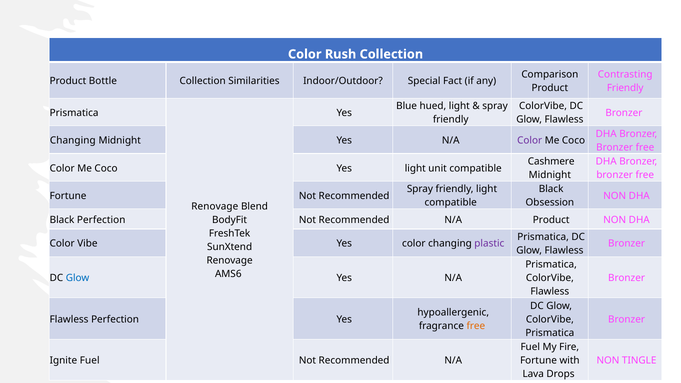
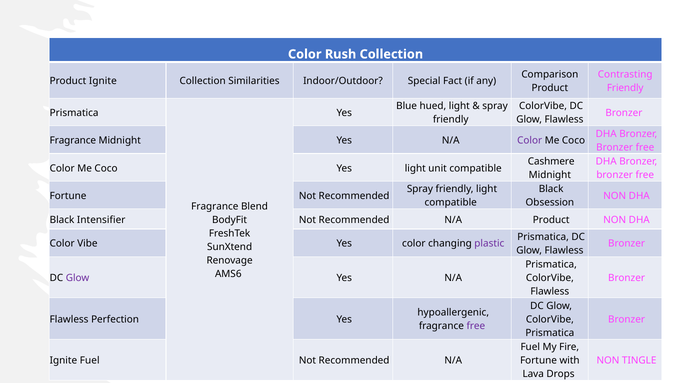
Product Bottle: Bottle -> Ignite
Changing at (73, 141): Changing -> Fragrance
Renovage at (215, 206): Renovage -> Fragrance
Black Perfection: Perfection -> Intensifier
Glow at (78, 278) colour: blue -> purple
free at (476, 326) colour: orange -> purple
